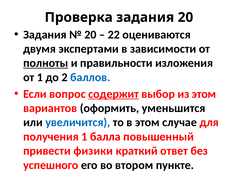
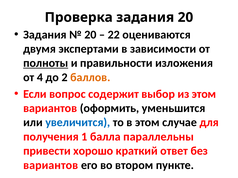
от 1: 1 -> 4
баллов colour: blue -> orange
содержит underline: present -> none
повышенный: повышенный -> параллельны
физики: физики -> хорошо
успешного at (51, 166): успешного -> вариантов
